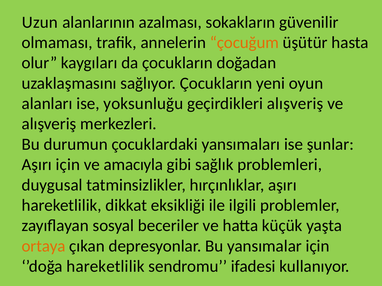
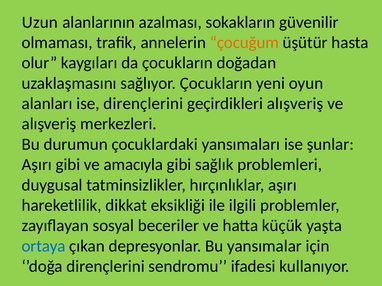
ise yoksunluğu: yoksunluğu -> dirençlerini
Aşırı için: için -> gibi
ortaya colour: orange -> blue
’doğa hareketlilik: hareketlilik -> dirençlerini
